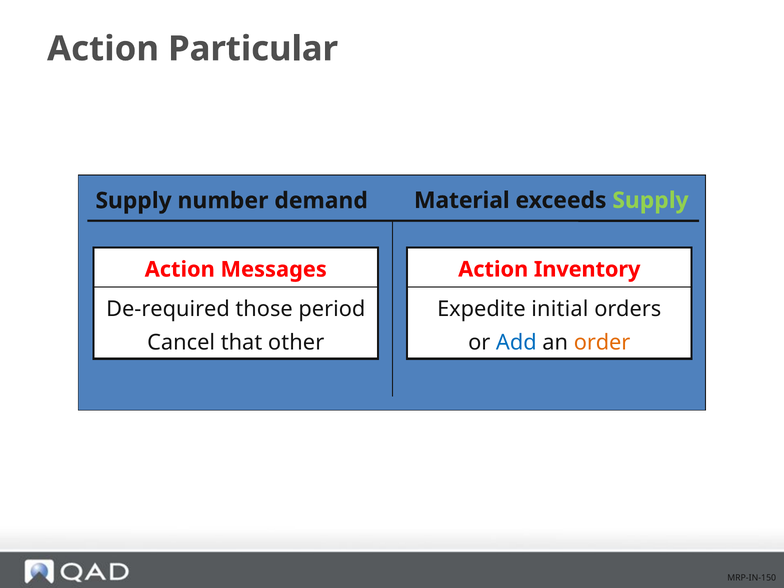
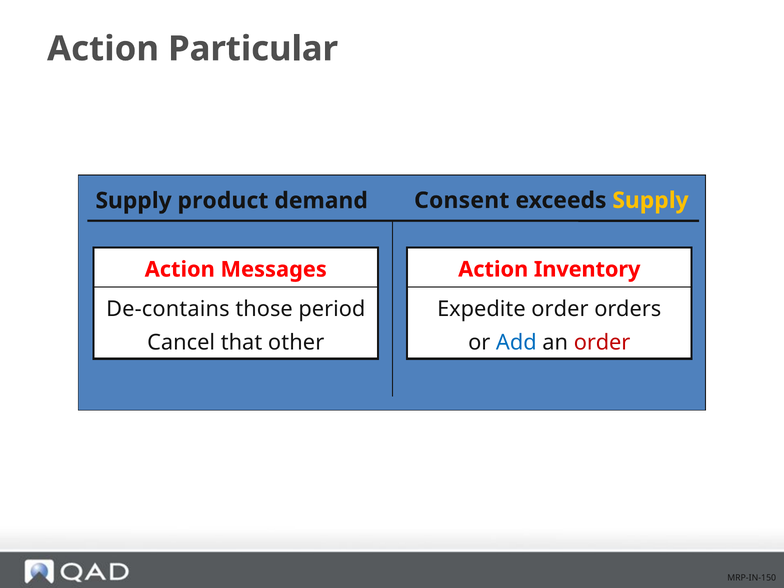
number: number -> product
Material: Material -> Consent
Supply at (650, 200) colour: light green -> yellow
De-required: De-required -> De-contains
Expedite initial: initial -> order
order at (602, 343) colour: orange -> red
